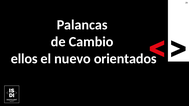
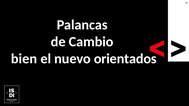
ellos: ellos -> bien
